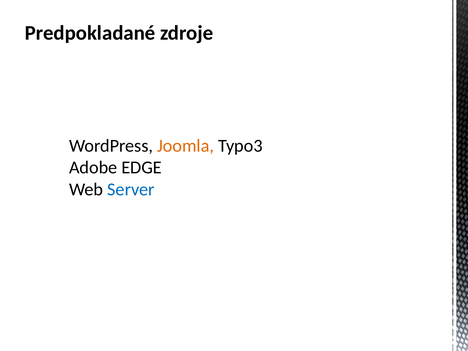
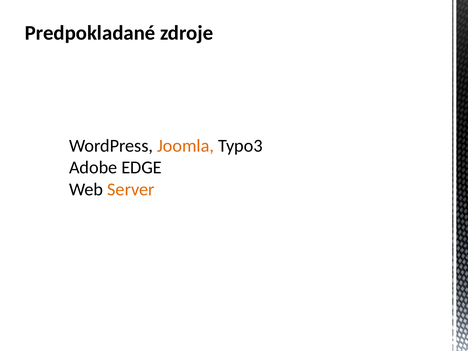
Server colour: blue -> orange
